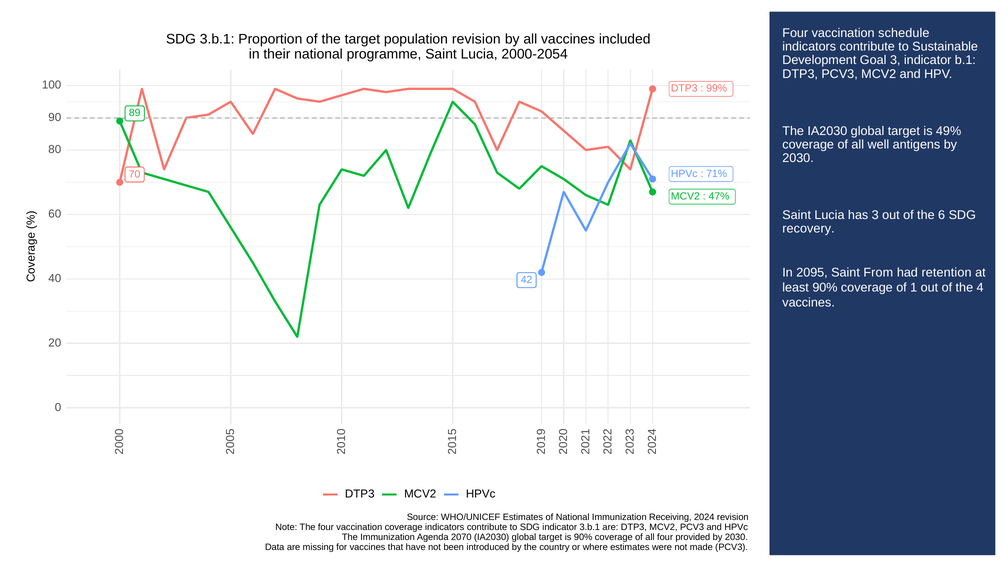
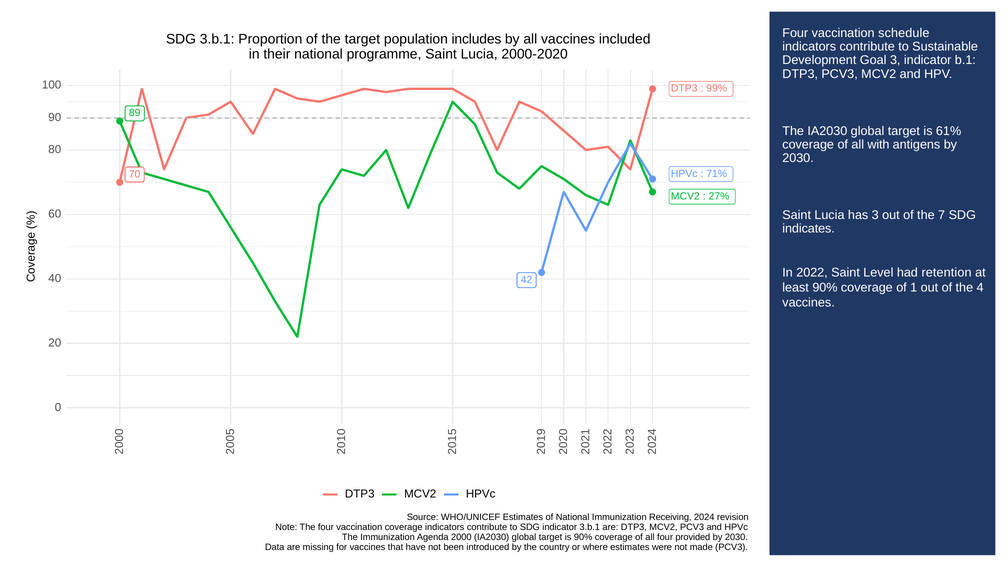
population revision: revision -> includes
2000-2054: 2000-2054 -> 2000-2020
49%: 49% -> 61%
well: well -> with
47%: 47% -> 27%
6: 6 -> 7
recovery: recovery -> indicates
2095: 2095 -> 2022
From: From -> Level
2070: 2070 -> 2000
